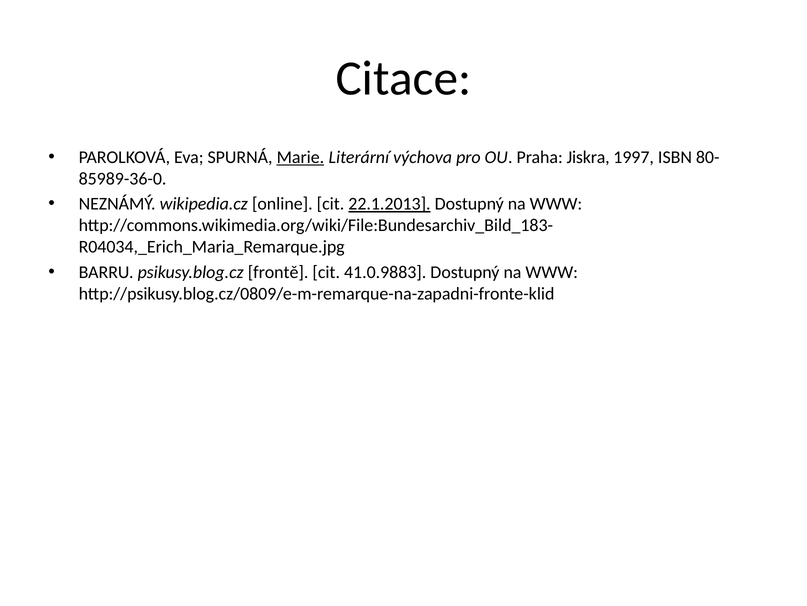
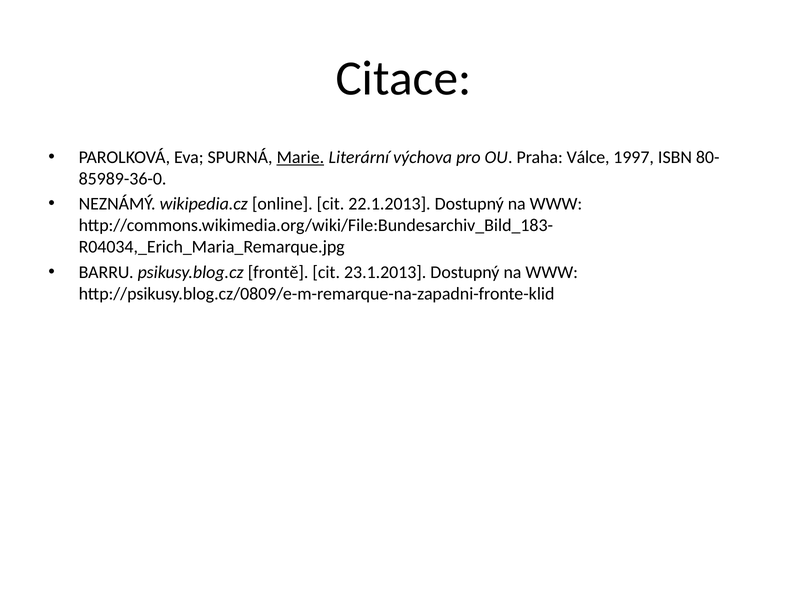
Jiskra: Jiskra -> Válce
22.1.2013 underline: present -> none
41.0.9883: 41.0.9883 -> 23.1.2013
